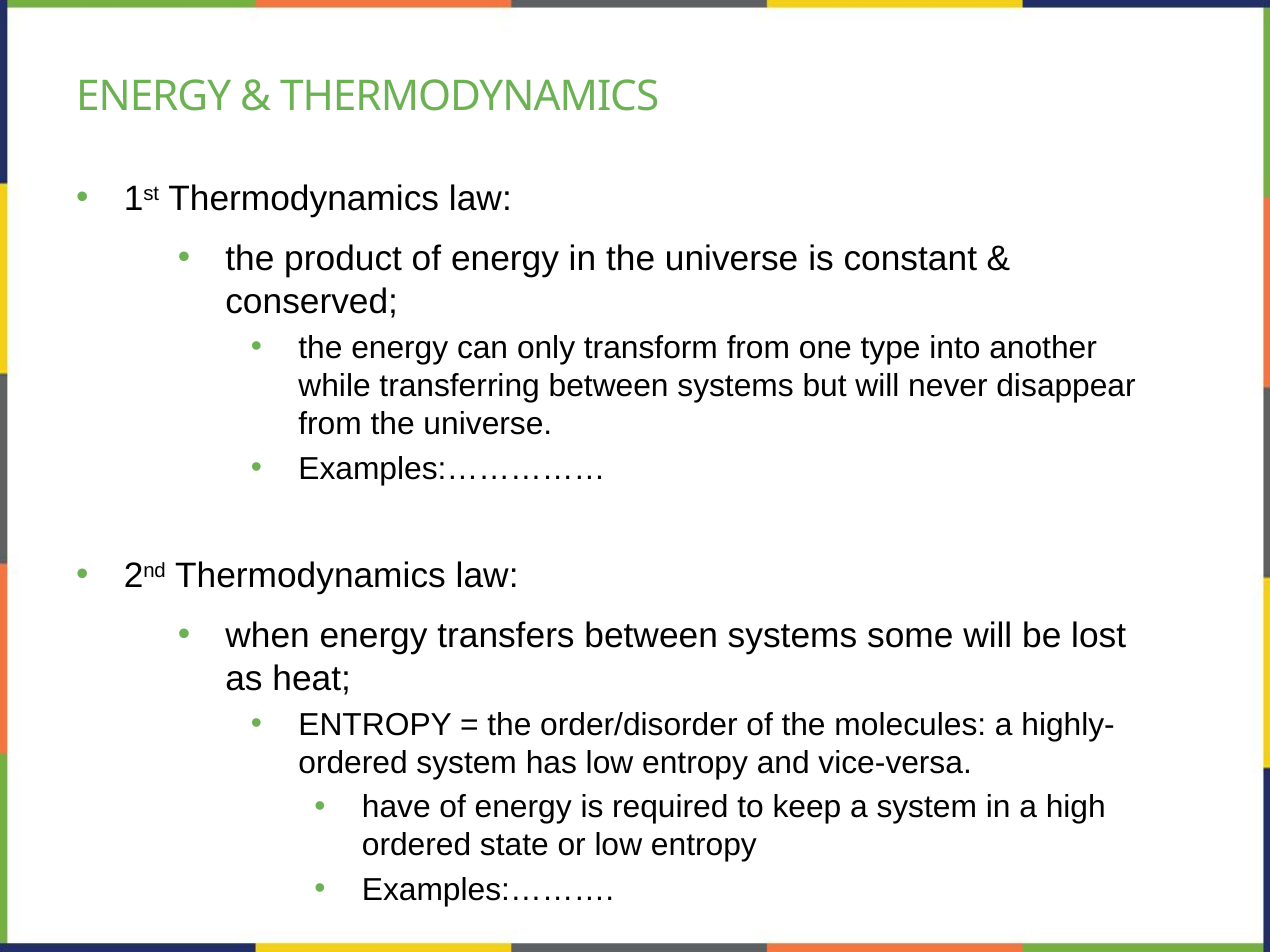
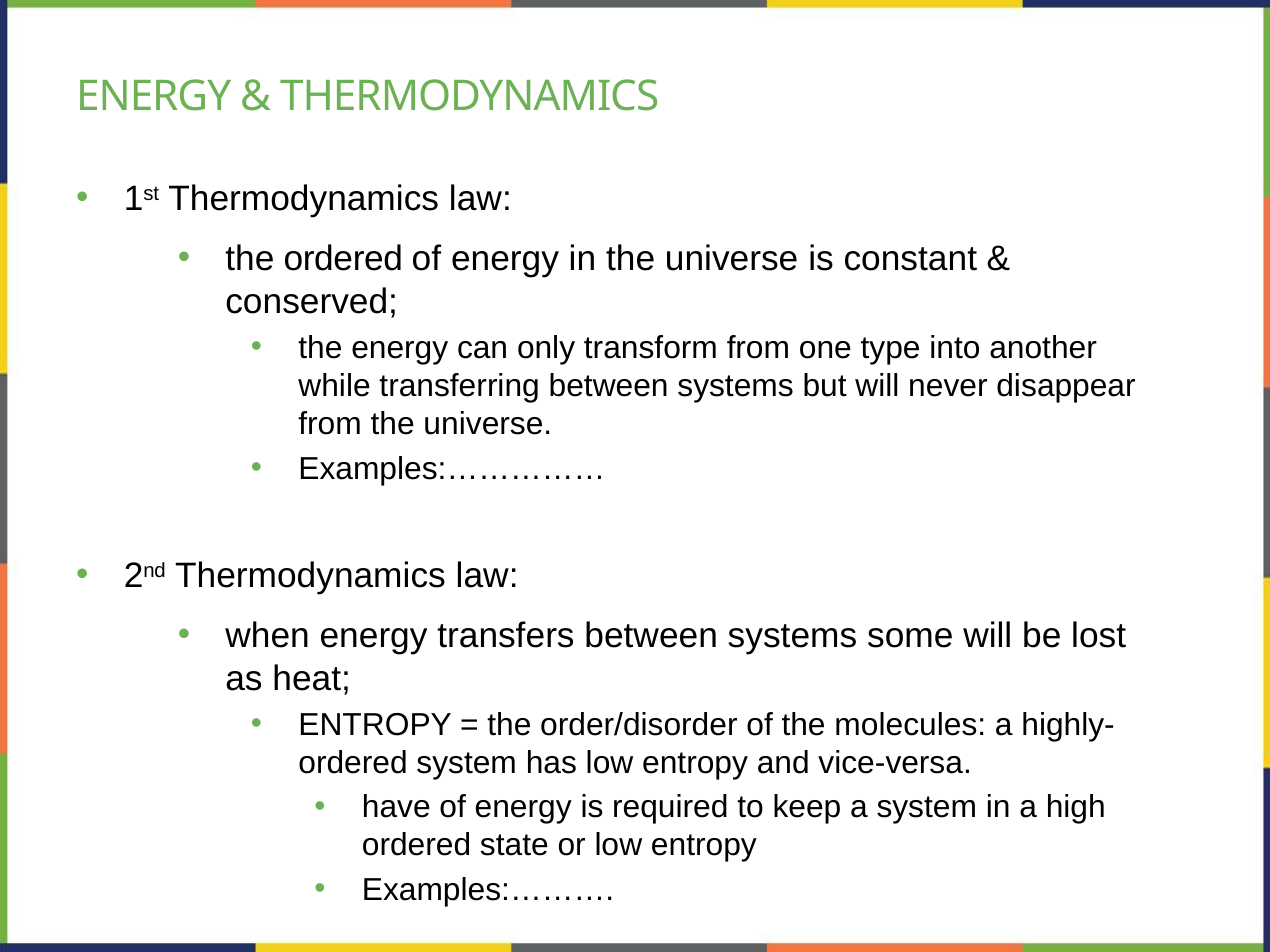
the product: product -> ordered
